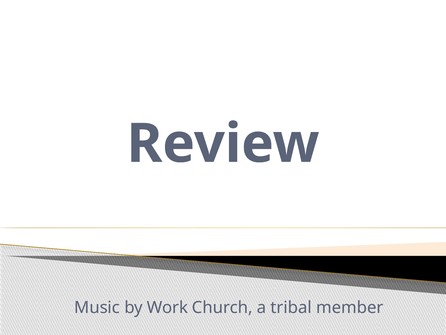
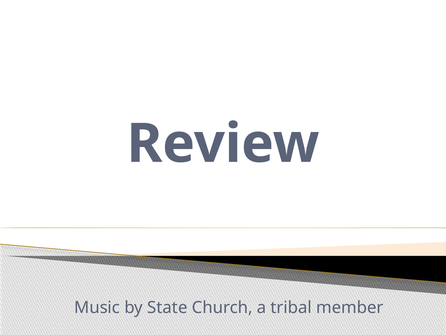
Work: Work -> State
